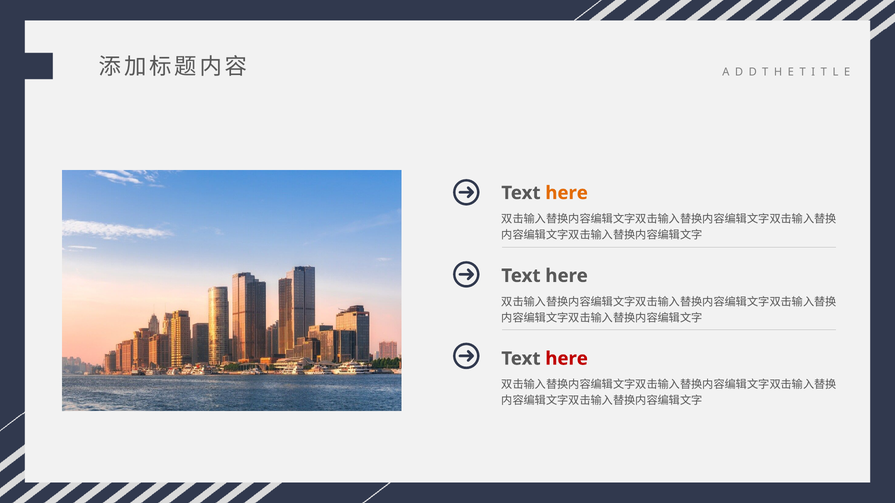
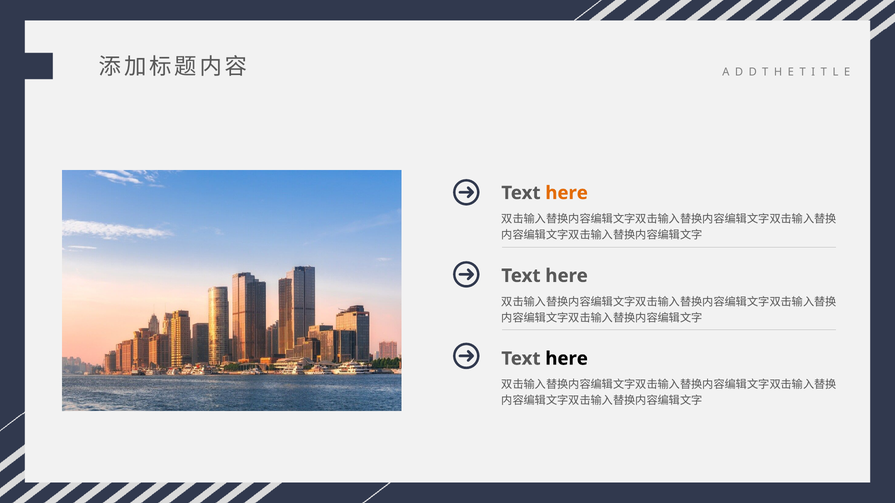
here at (567, 359) colour: red -> black
